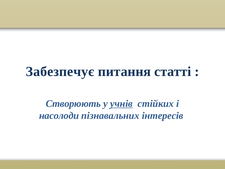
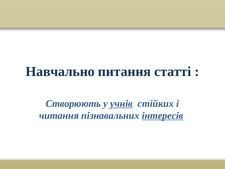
Забезпечує: Забезпечує -> Навчально
насолоди: насолоди -> читання
інтересів underline: none -> present
